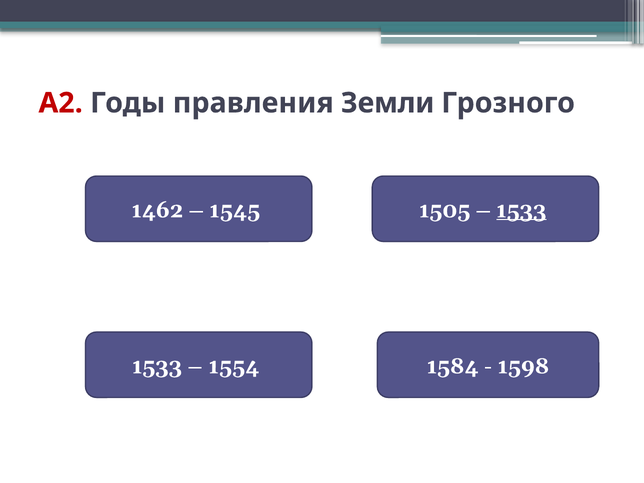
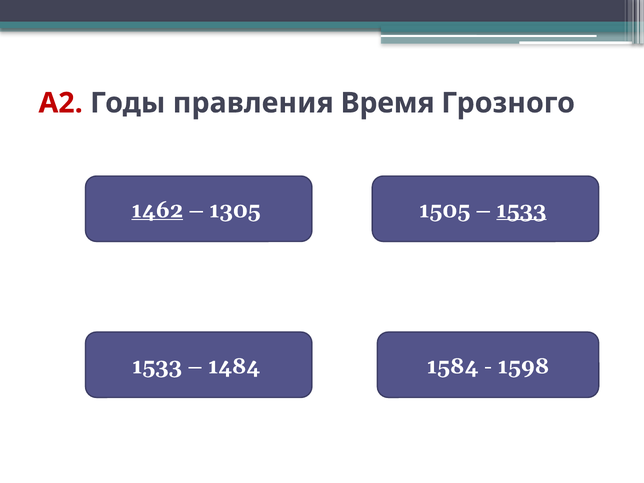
Земли: Земли -> Время
1462 underline: none -> present
1545: 1545 -> 1305
1554: 1554 -> 1484
